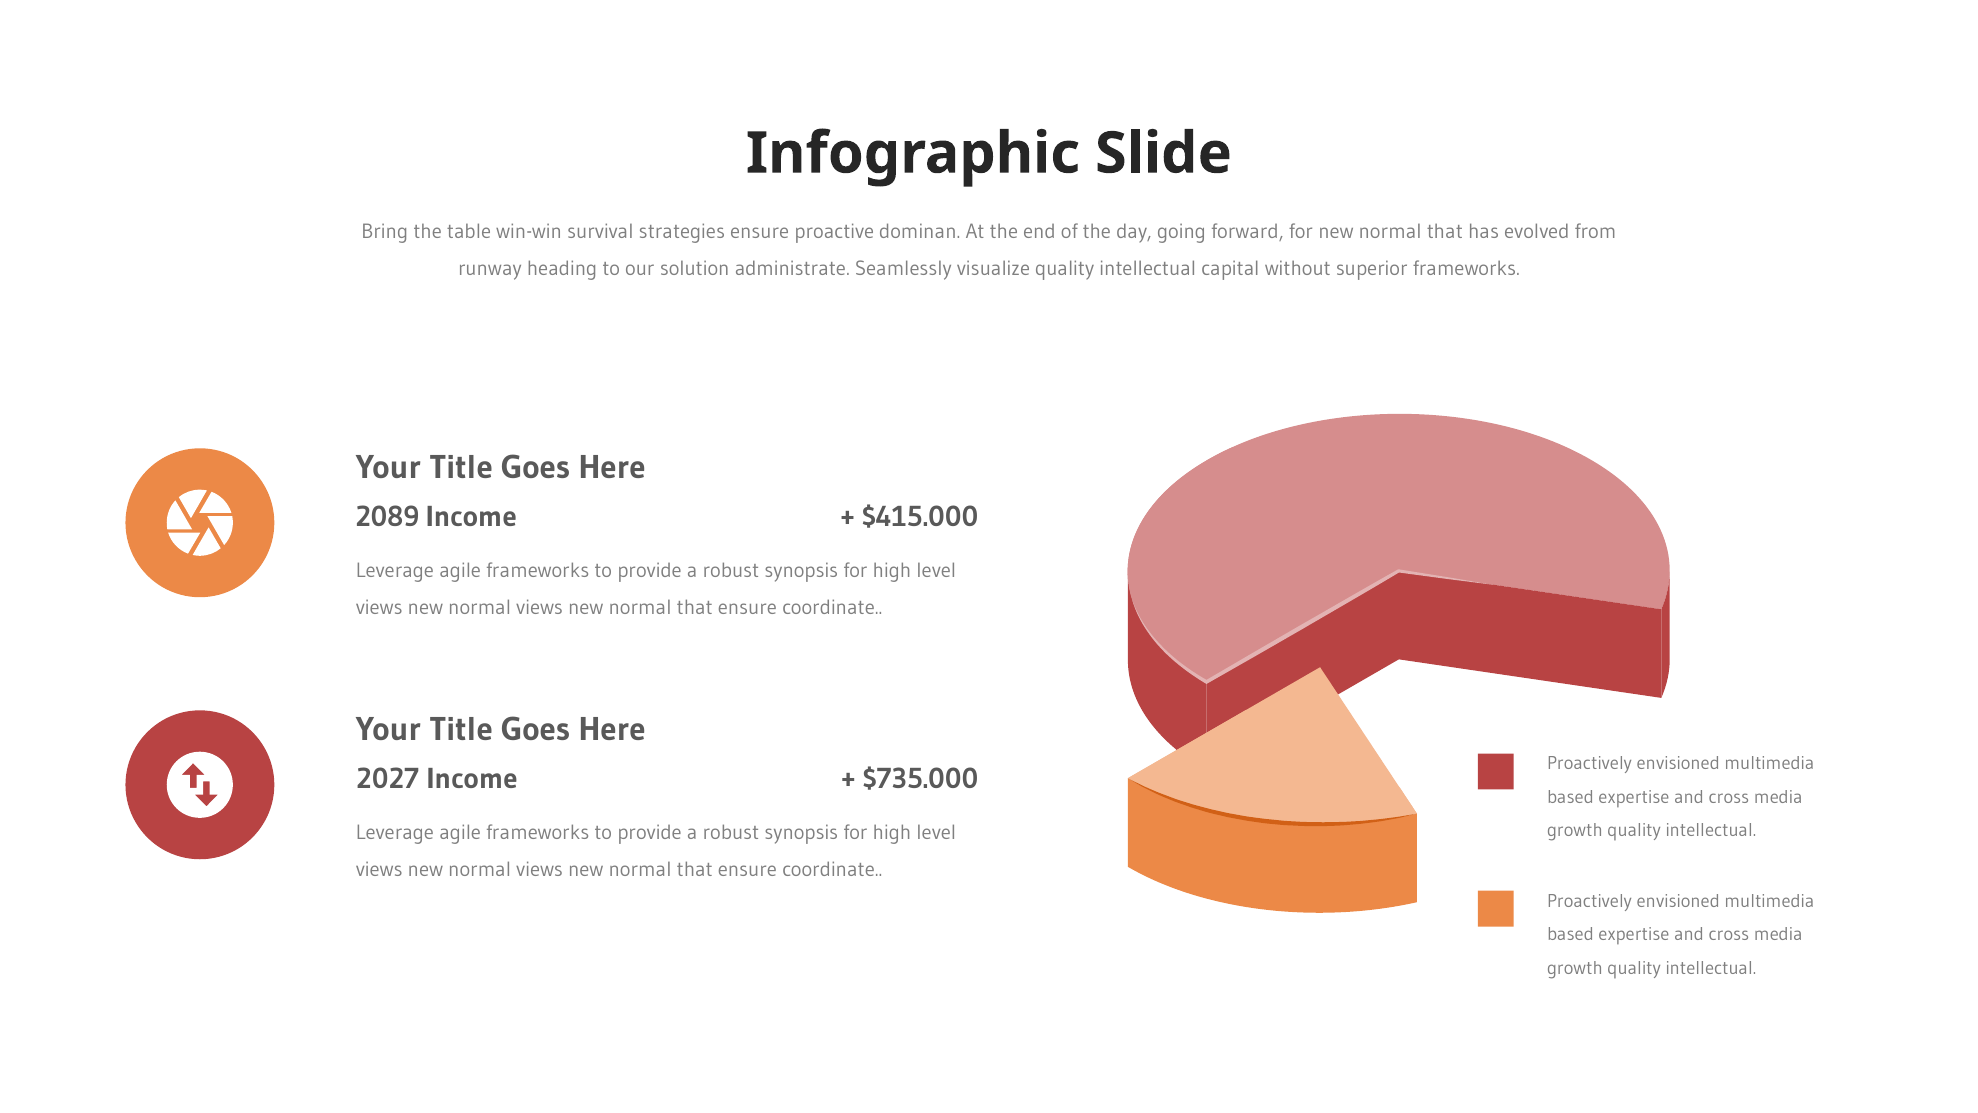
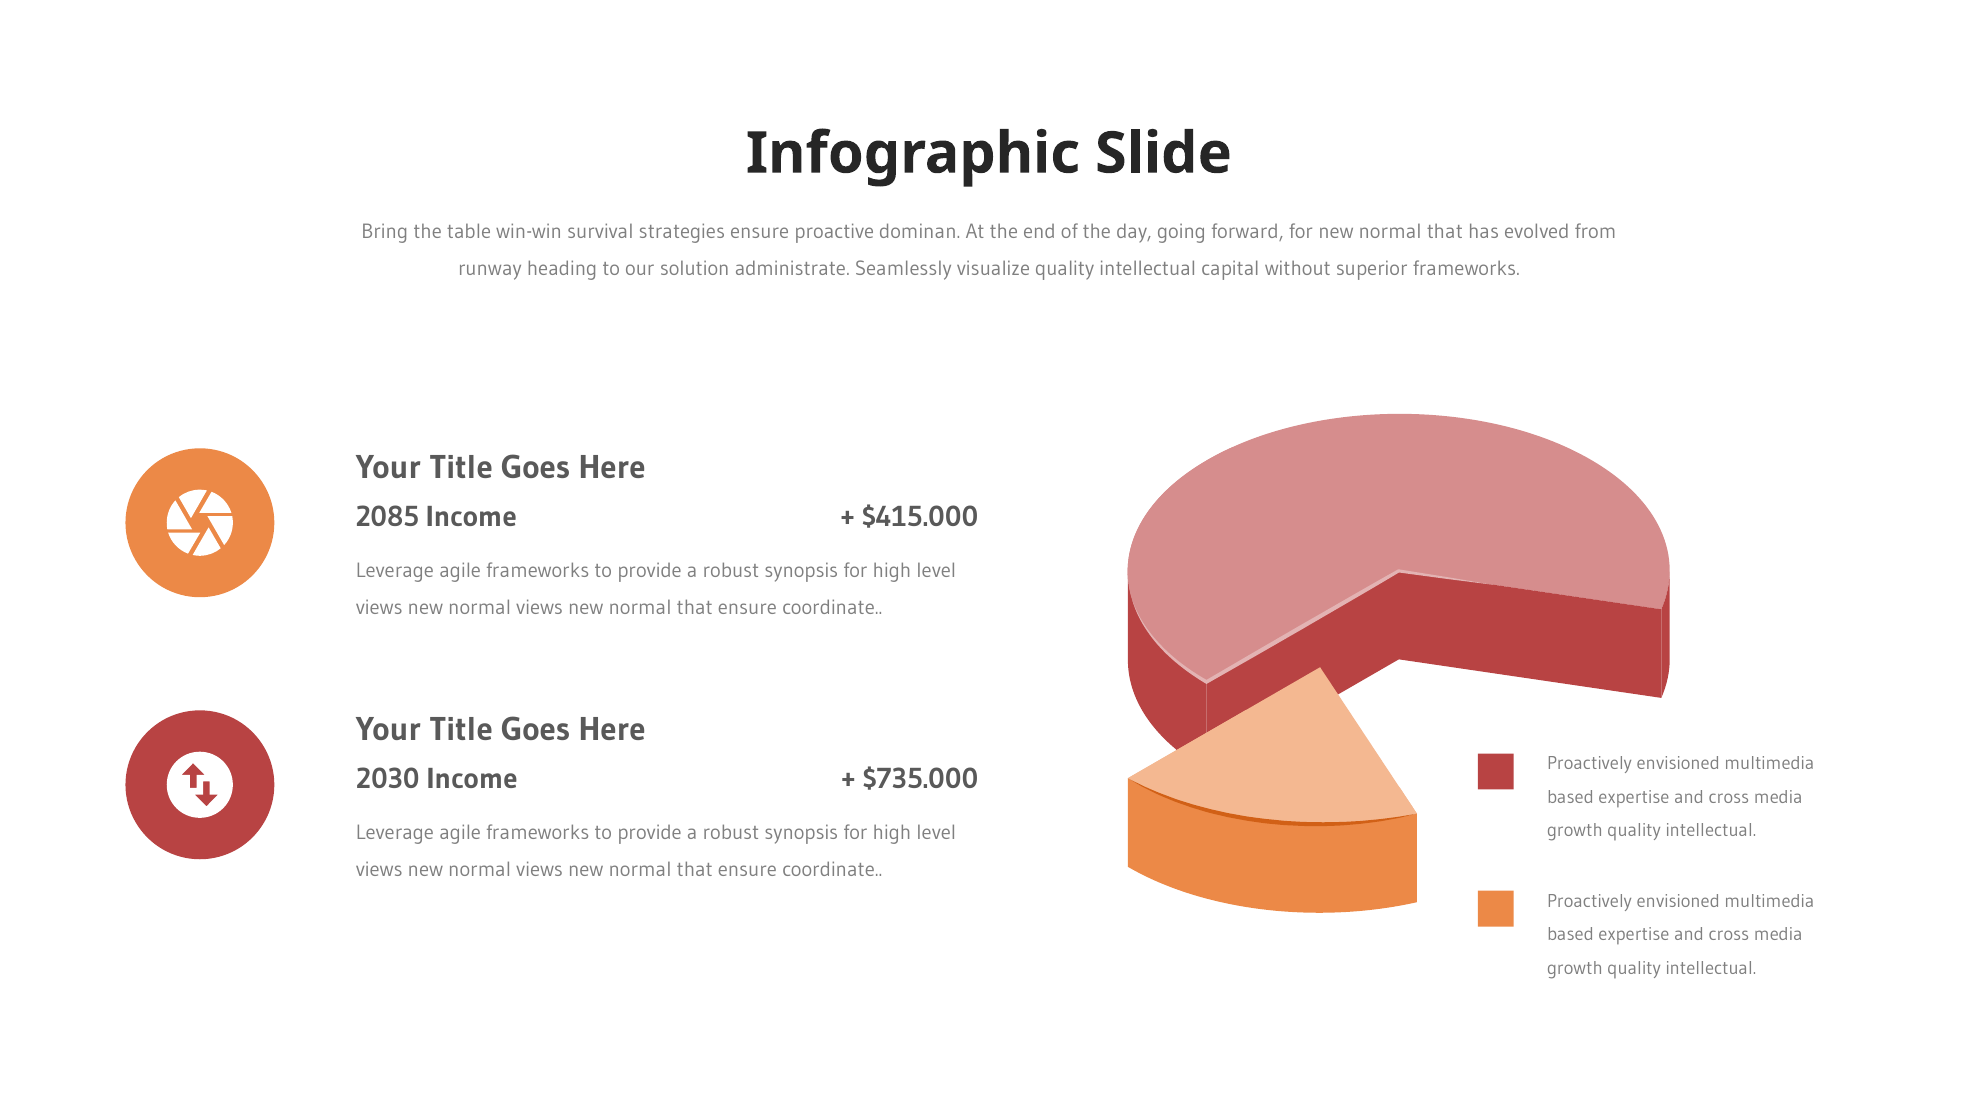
2089: 2089 -> 2085
2027: 2027 -> 2030
